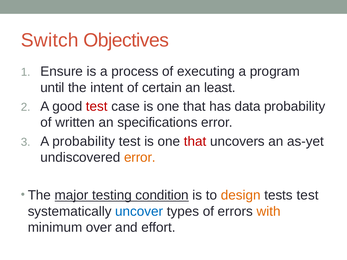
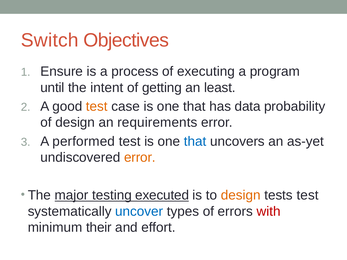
certain: certain -> getting
test at (97, 107) colour: red -> orange
of written: written -> design
specifications: specifications -> requirements
A probability: probability -> performed
that at (195, 142) colour: red -> blue
condition: condition -> executed
with colour: orange -> red
over: over -> their
